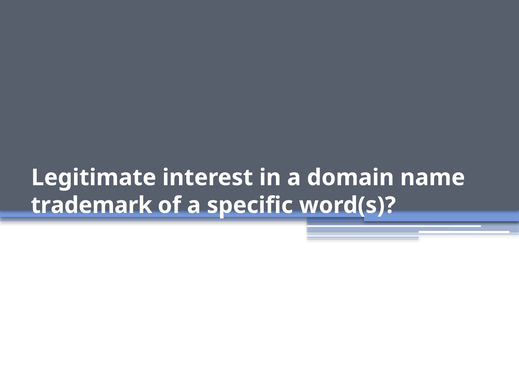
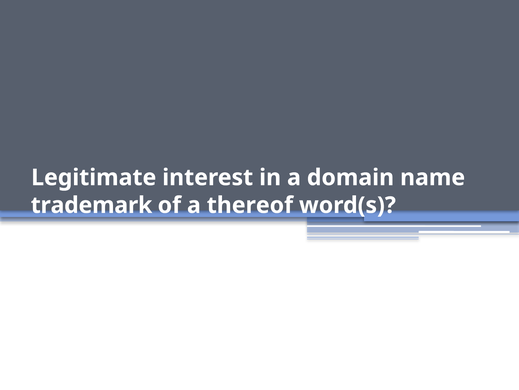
specific: specific -> thereof
